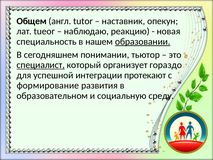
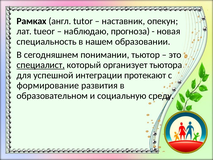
Общем: Общем -> Рамках
реакцию: реакцию -> прогноза
образовании underline: present -> none
гораздо: гораздо -> тьютора
